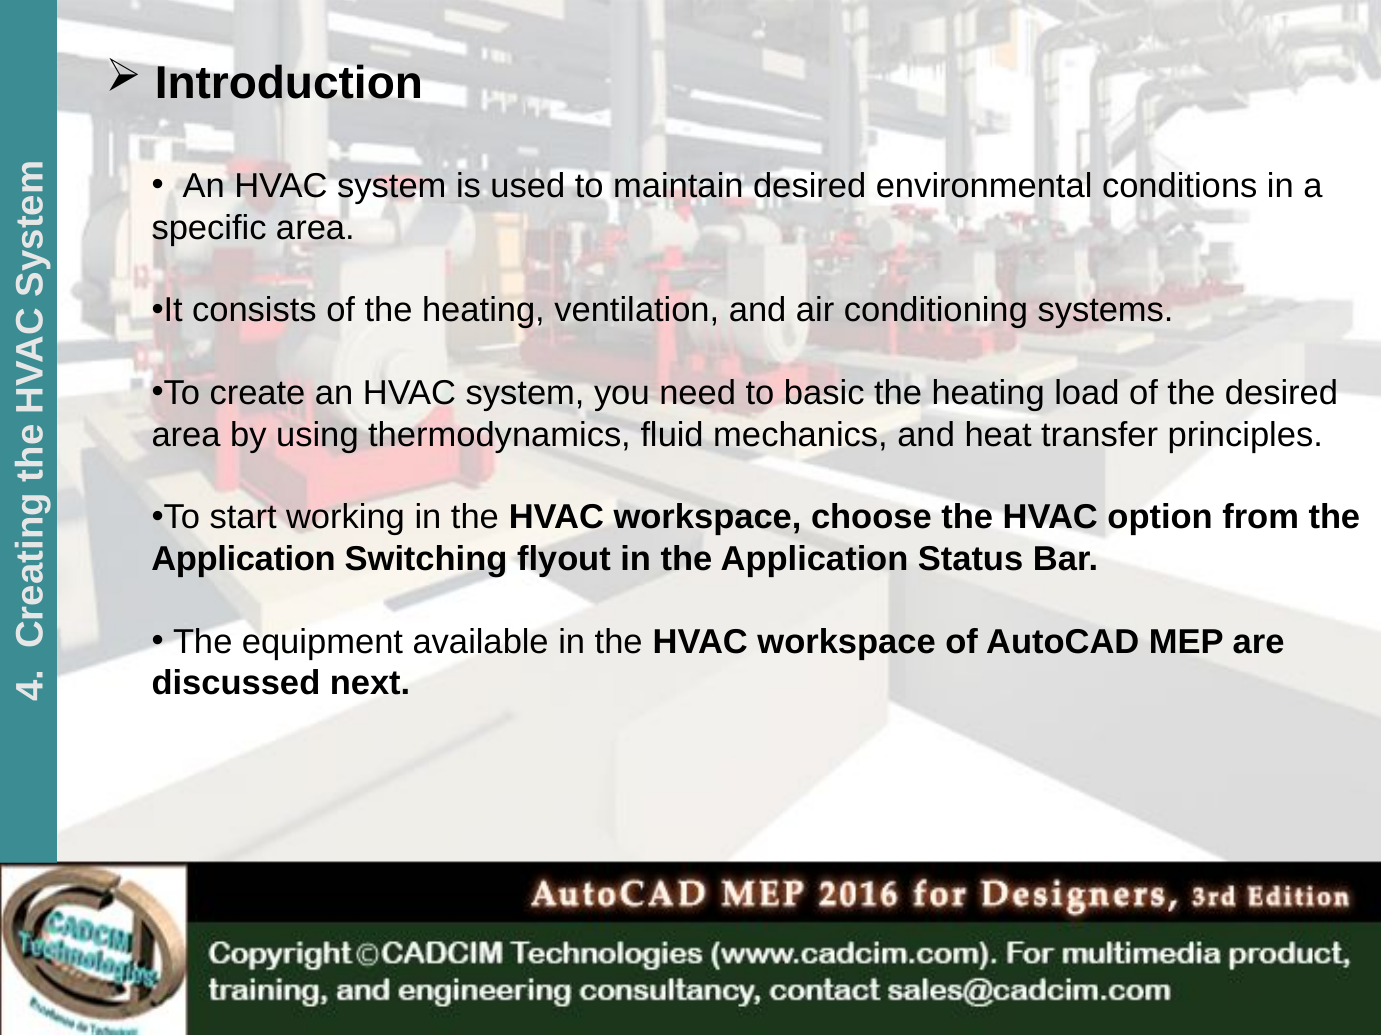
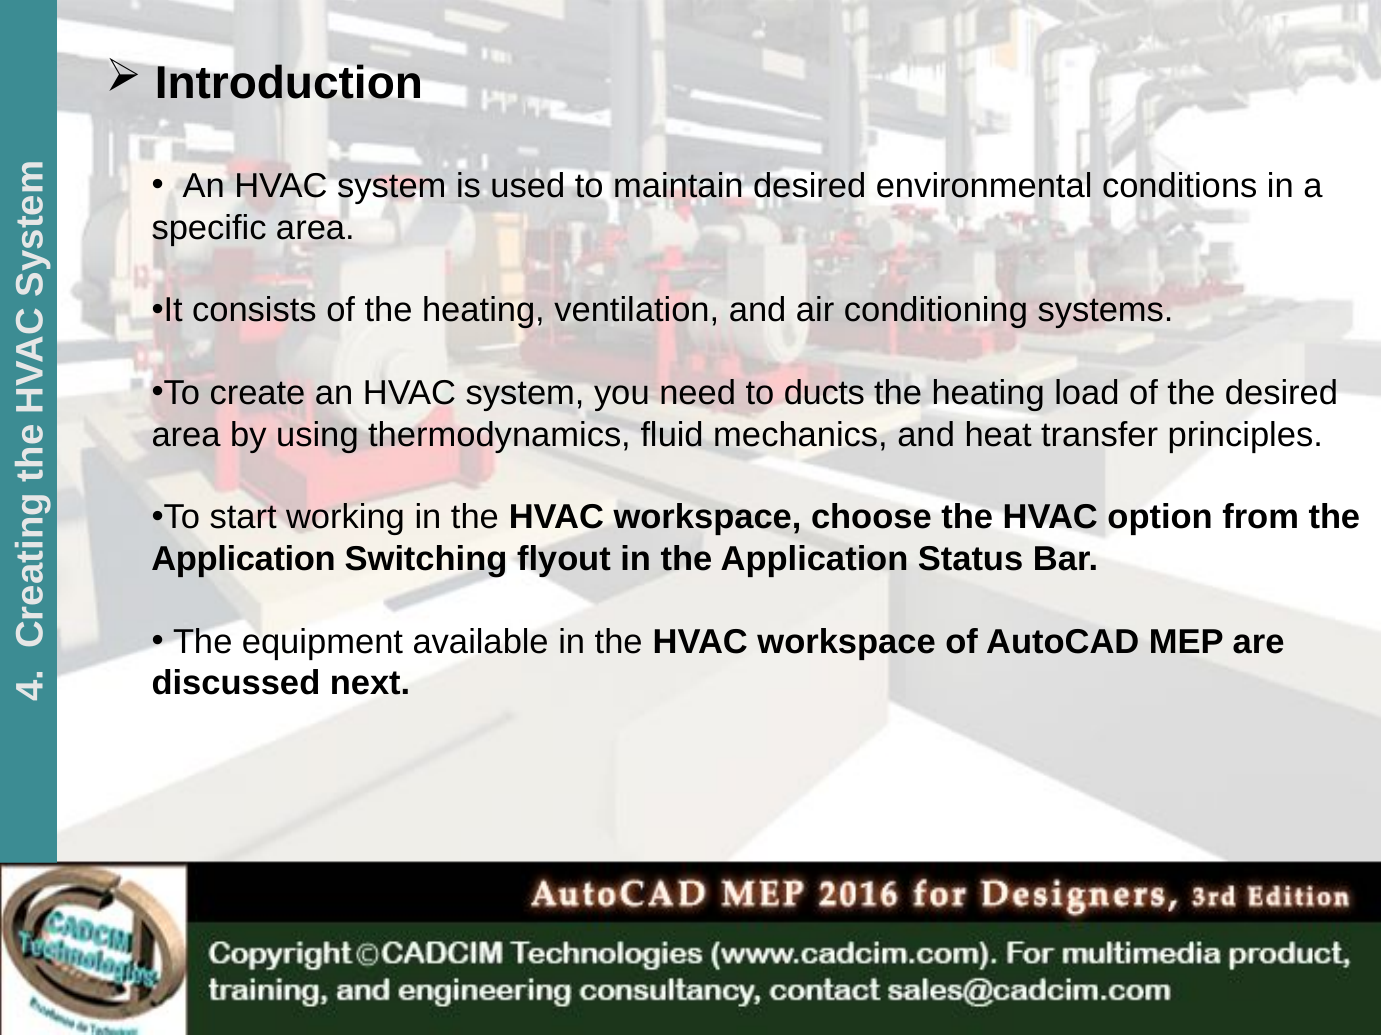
basic: basic -> ducts
